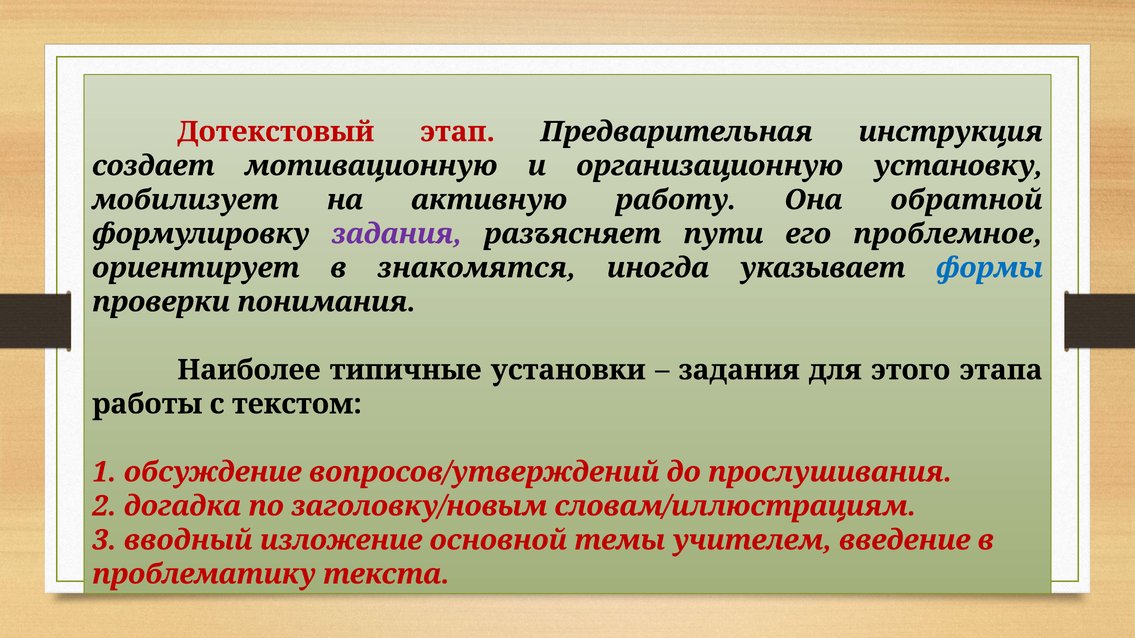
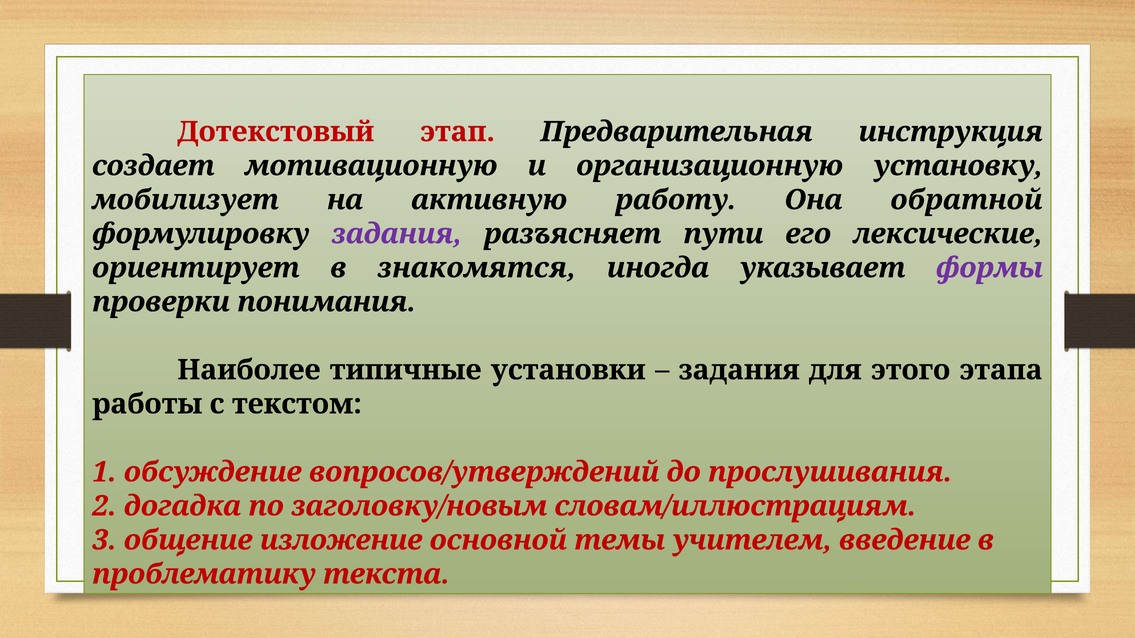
проблемное: проблемное -> лексические
формы colour: blue -> purple
вводный: вводный -> общение
